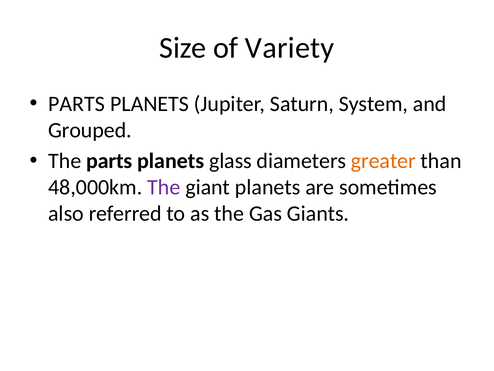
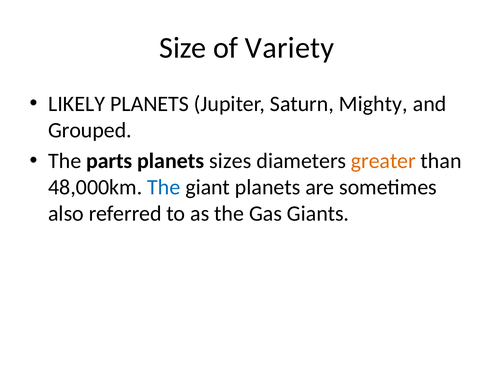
PARTS at (77, 104): PARTS -> LIKELY
System: System -> Mighty
glass: glass -> sizes
The at (164, 187) colour: purple -> blue
